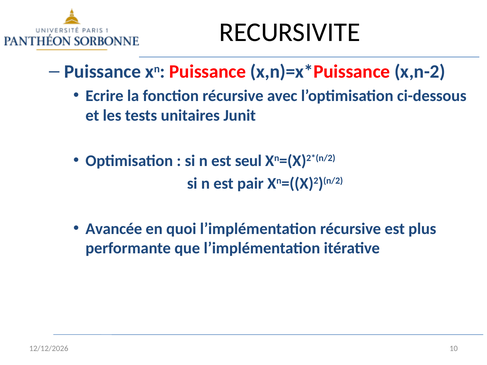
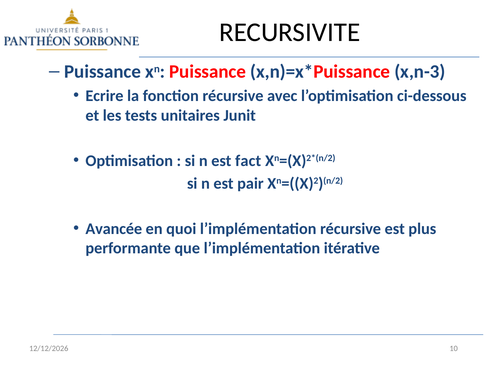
x,n-2: x,n-2 -> x,n-3
seul: seul -> fact
